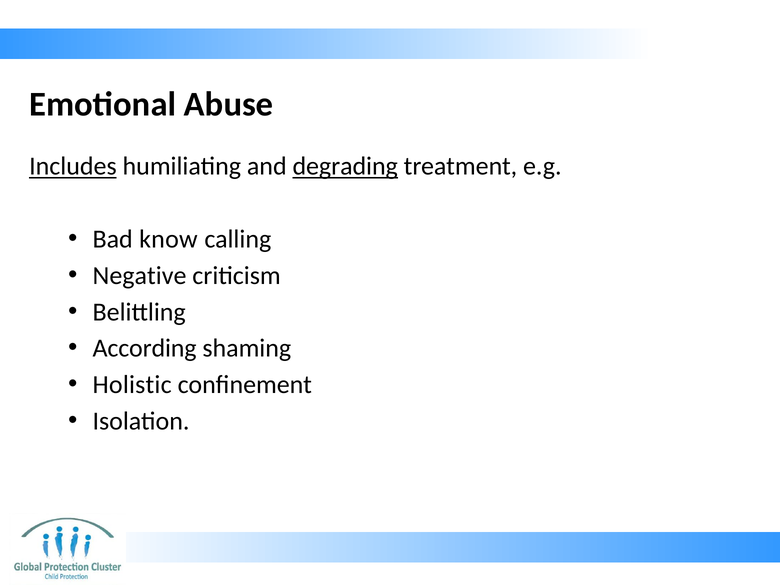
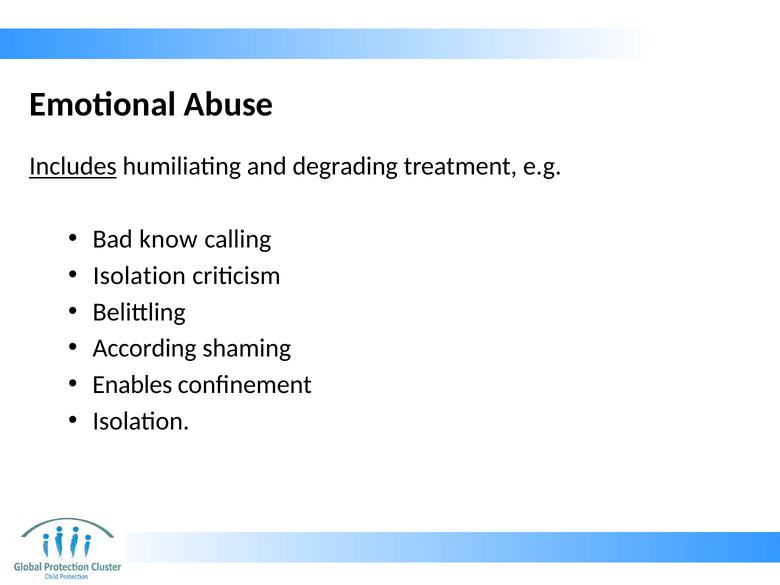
degrading underline: present -> none
Negative at (140, 276): Negative -> Isolation
Holistic: Holistic -> Enables
